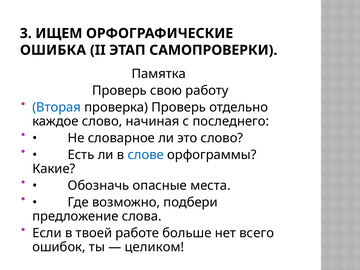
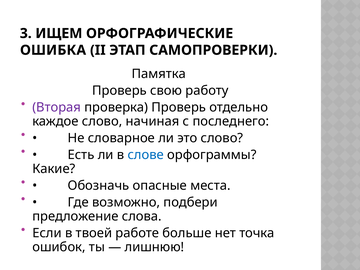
Вторая colour: blue -> purple
всего: всего -> точка
целиком: целиком -> лишнюю
